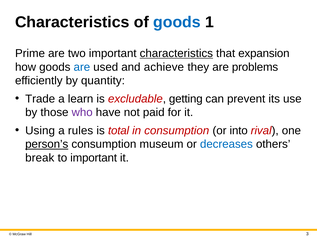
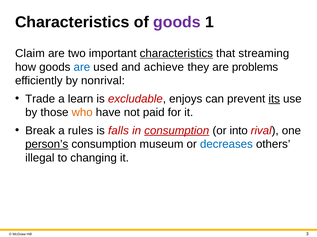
goods at (177, 22) colour: blue -> purple
Prime: Prime -> Claim
expansion: expansion -> streaming
quantity: quantity -> nonrival
getting: getting -> enjoys
its underline: none -> present
who colour: purple -> orange
Using: Using -> Break
total: total -> falls
consumption at (177, 131) underline: none -> present
break: break -> illegal
to important: important -> changing
